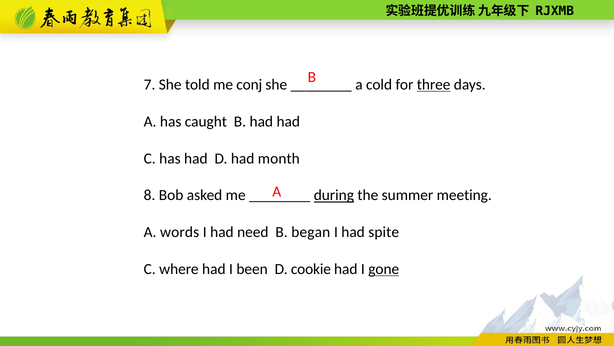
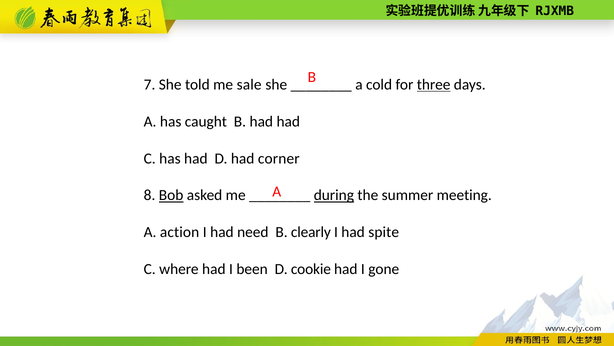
conj: conj -> sale
month: month -> corner
Bob underline: none -> present
words: words -> action
began: began -> clearly
gone underline: present -> none
